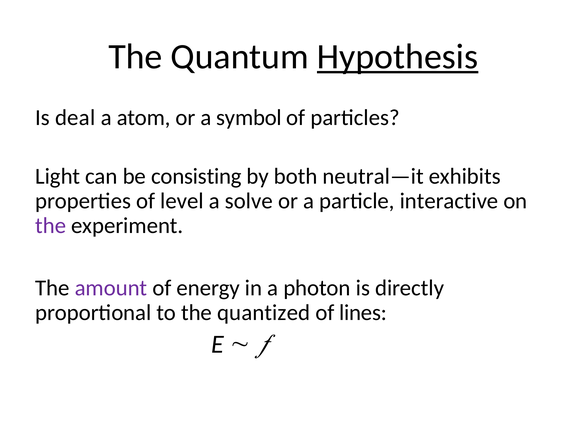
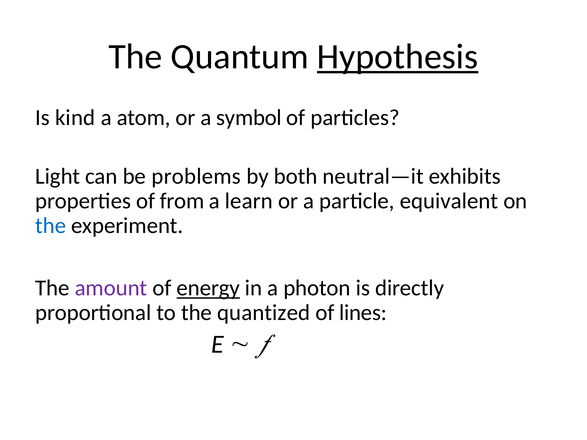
deal: deal -> kind
consisting: consisting -> problems
level: level -> from
solve: solve -> learn
interactive: interactive -> equivalent
the at (51, 226) colour: purple -> blue
energy underline: none -> present
